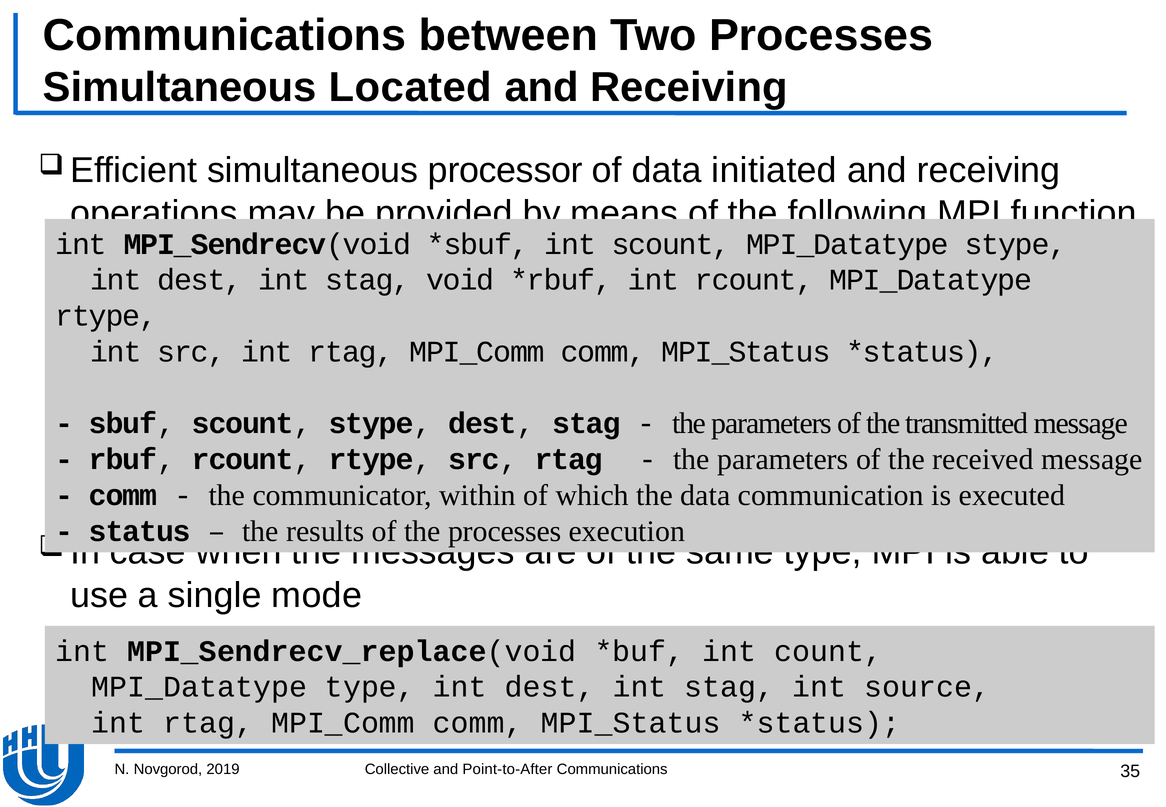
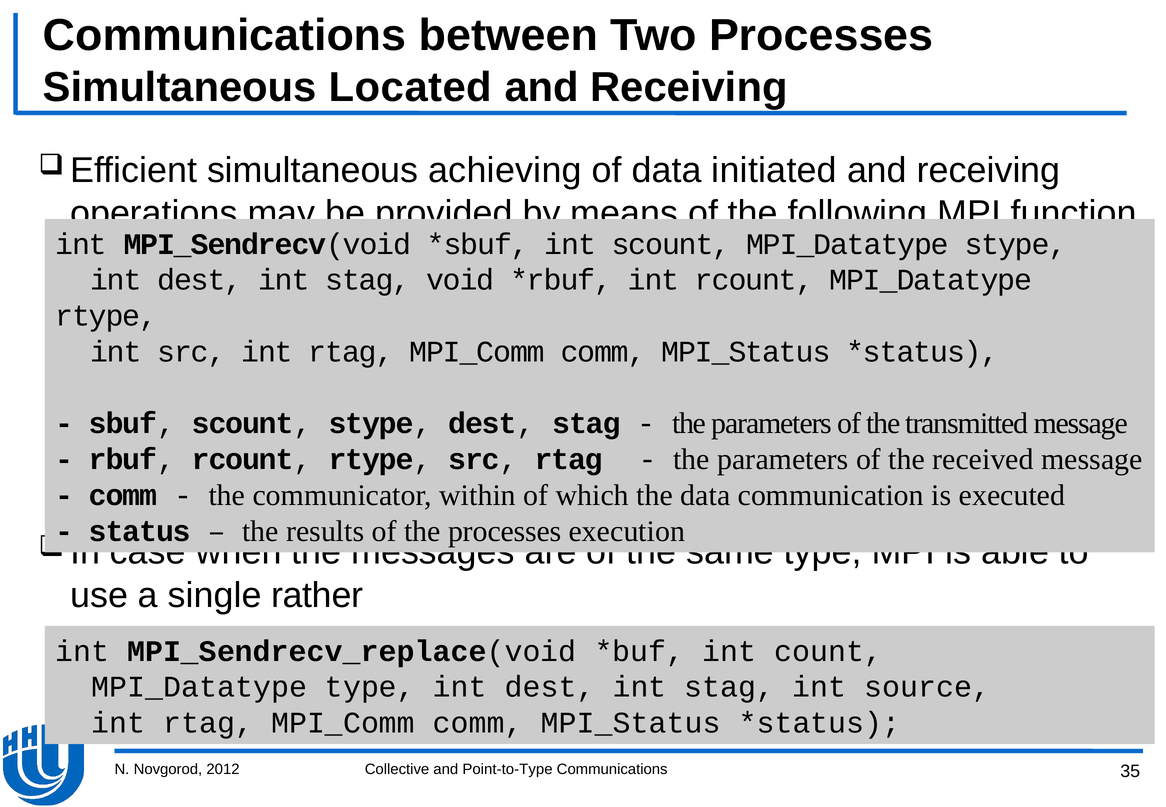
processor: processor -> achieving
mode: mode -> rather
2019: 2019 -> 2012
Point-to-After: Point-to-After -> Point-to-Type
